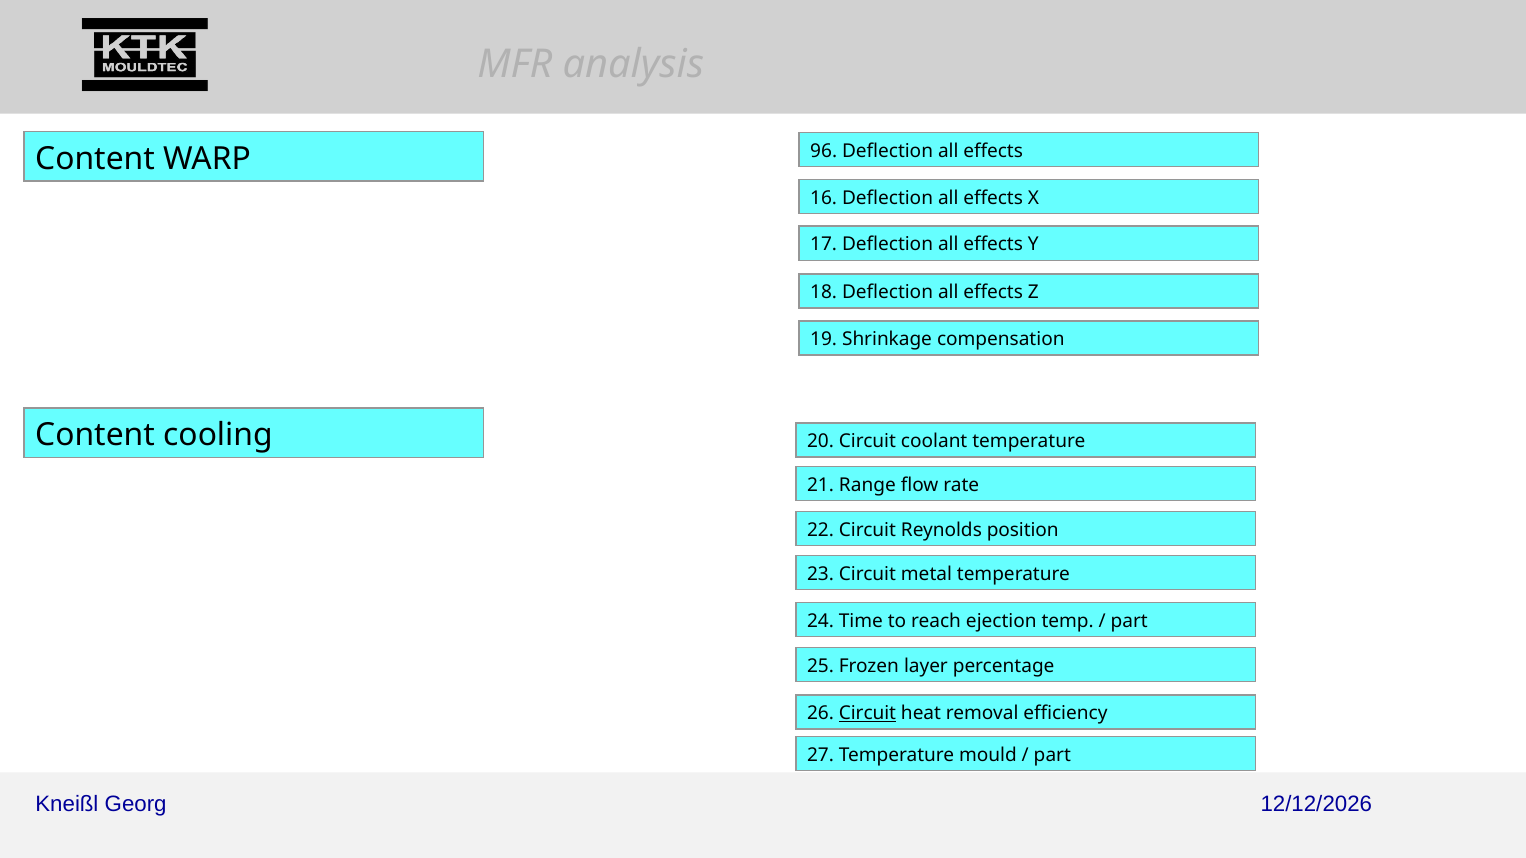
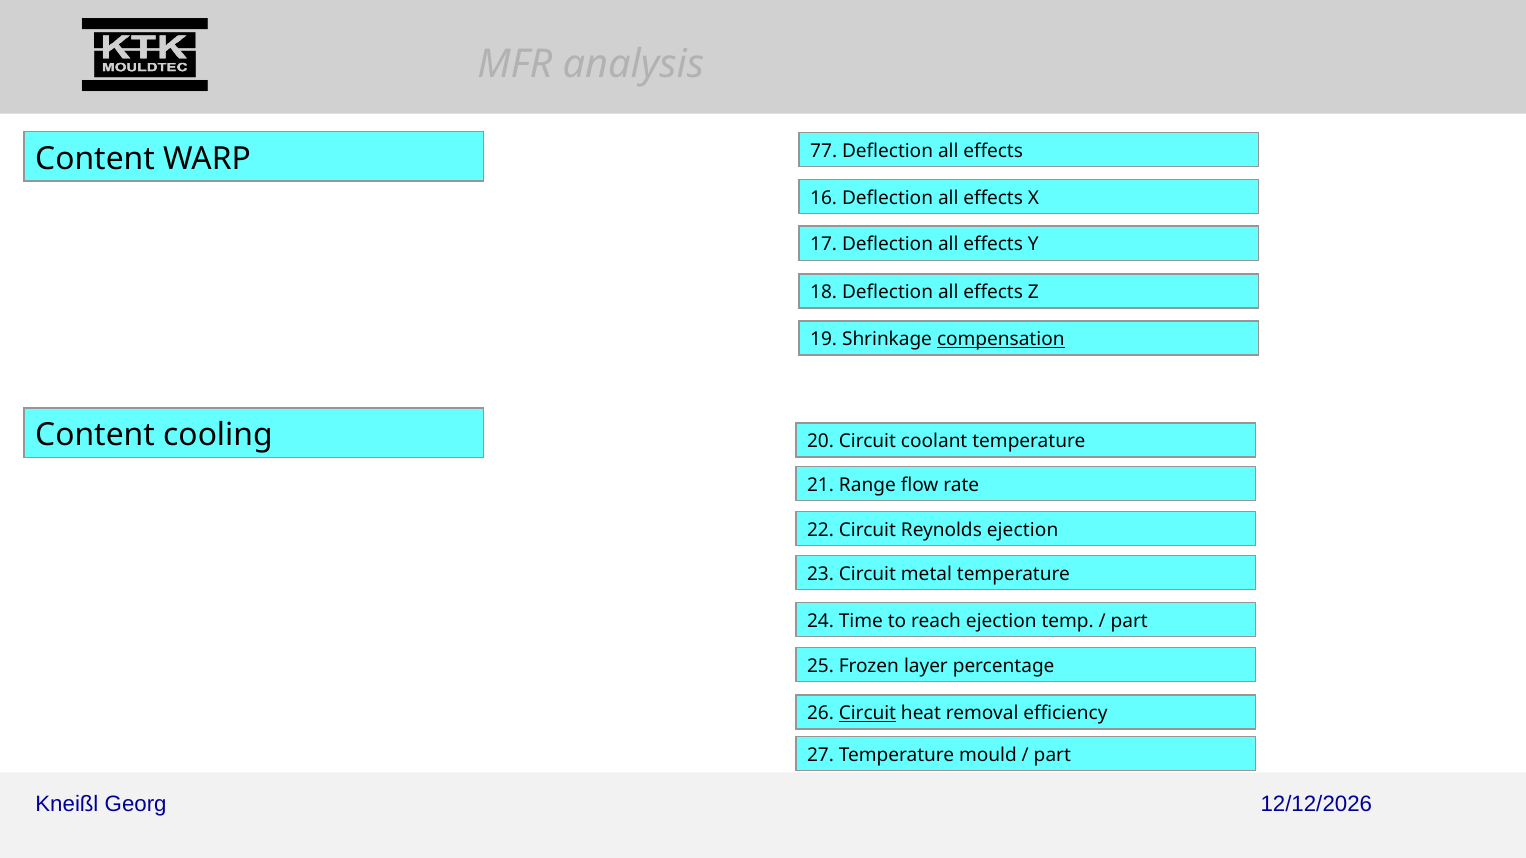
96: 96 -> 77
compensation underline: none -> present
Reynolds position: position -> ejection
